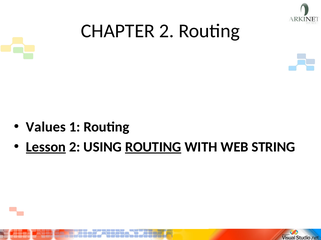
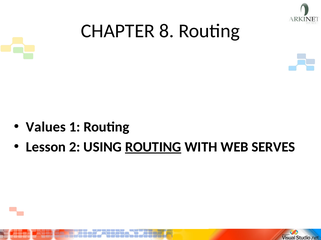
CHAPTER 2: 2 -> 8
Lesson underline: present -> none
STRING: STRING -> SERVES
